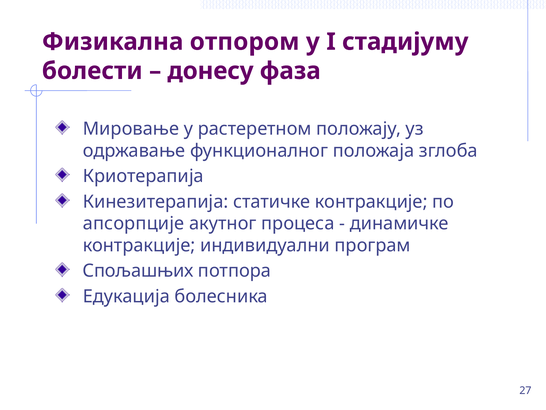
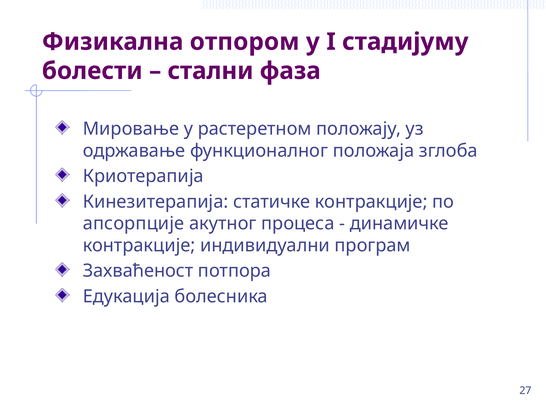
донесу: донесу -> стални
Спољашњих: Спољашњих -> Захваћеност
